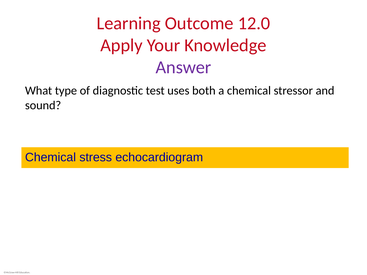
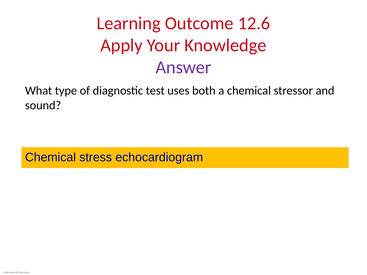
12.0: 12.0 -> 12.6
